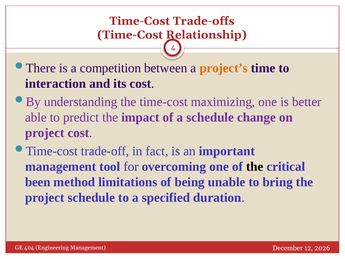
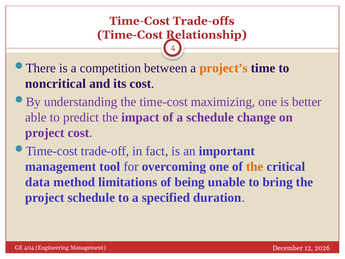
interaction: interaction -> noncritical
the at (255, 166) colour: black -> orange
been: been -> data
